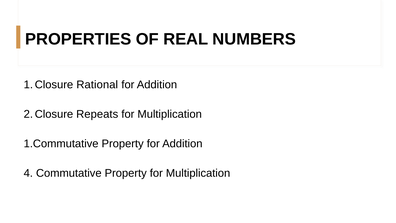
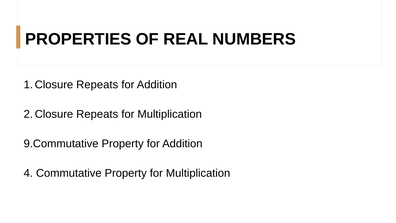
Rational at (97, 85): Rational -> Repeats
1.Commutative: 1.Commutative -> 9.Commutative
